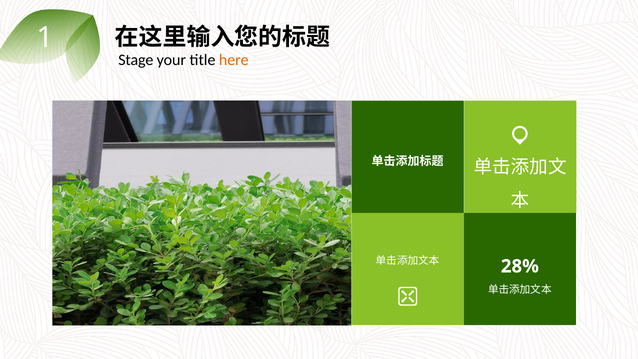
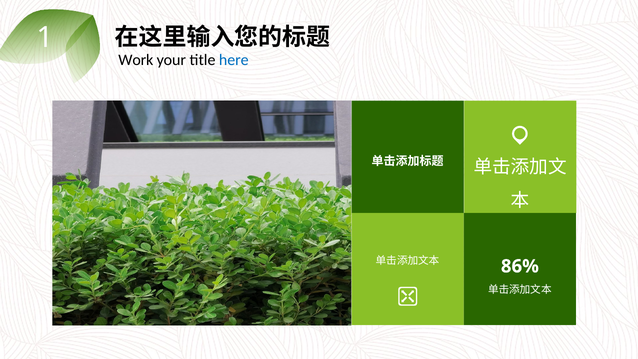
Stage: Stage -> Work
here colour: orange -> blue
28%: 28% -> 86%
